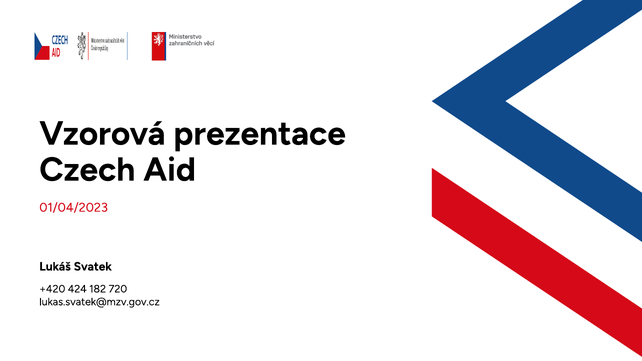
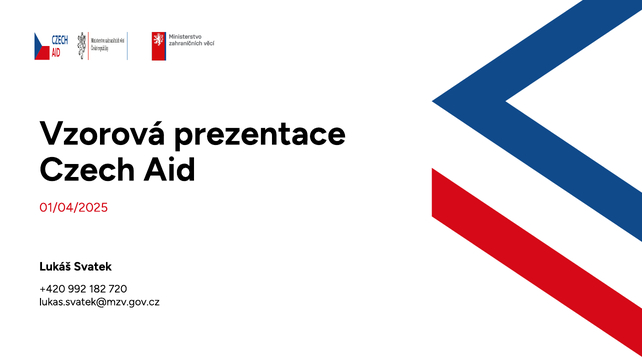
01/04/2023: 01/04/2023 -> 01/04/2025
424: 424 -> 992
